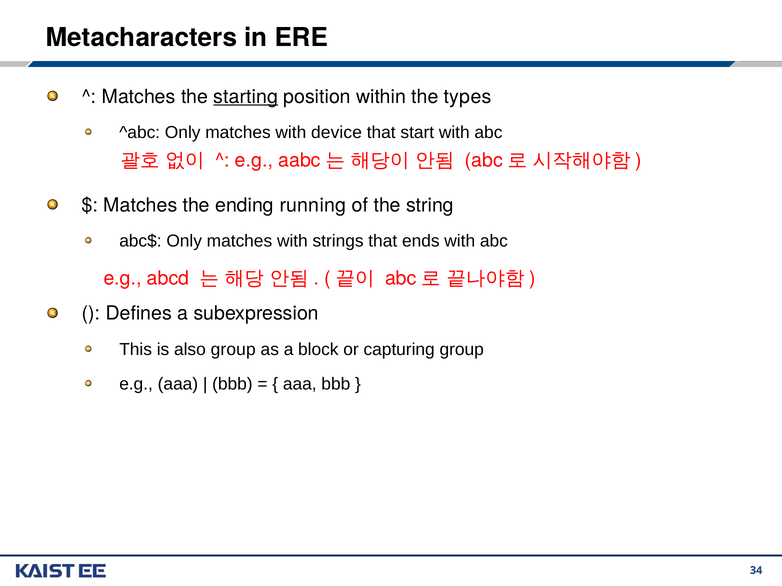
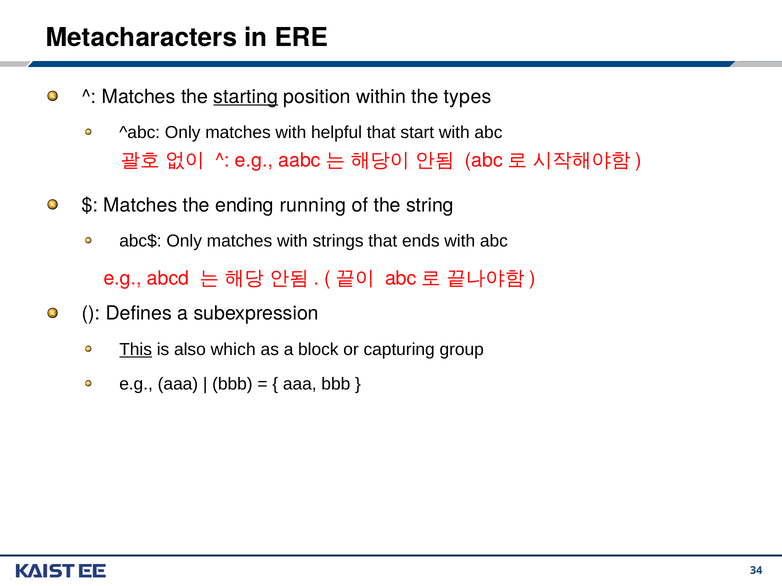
device: device -> helpful
This underline: none -> present
also group: group -> which
